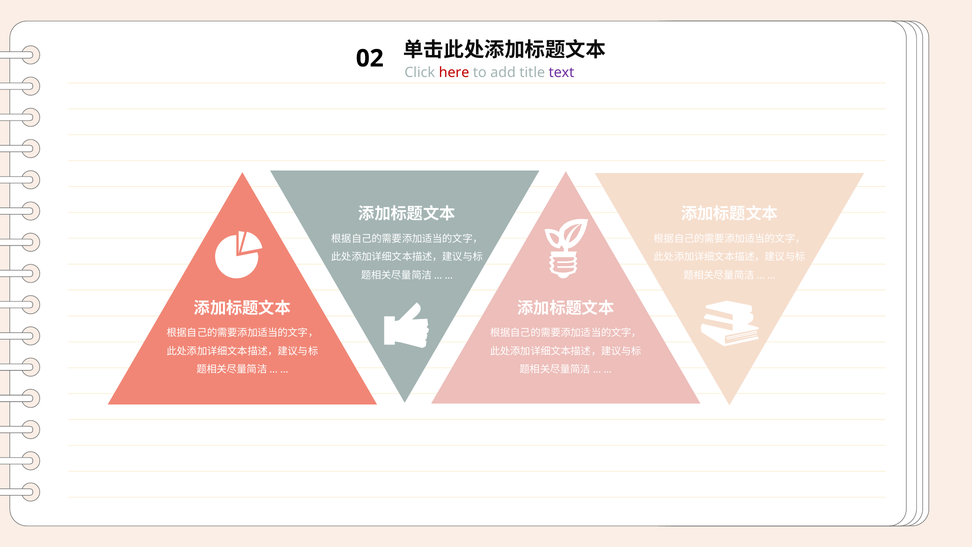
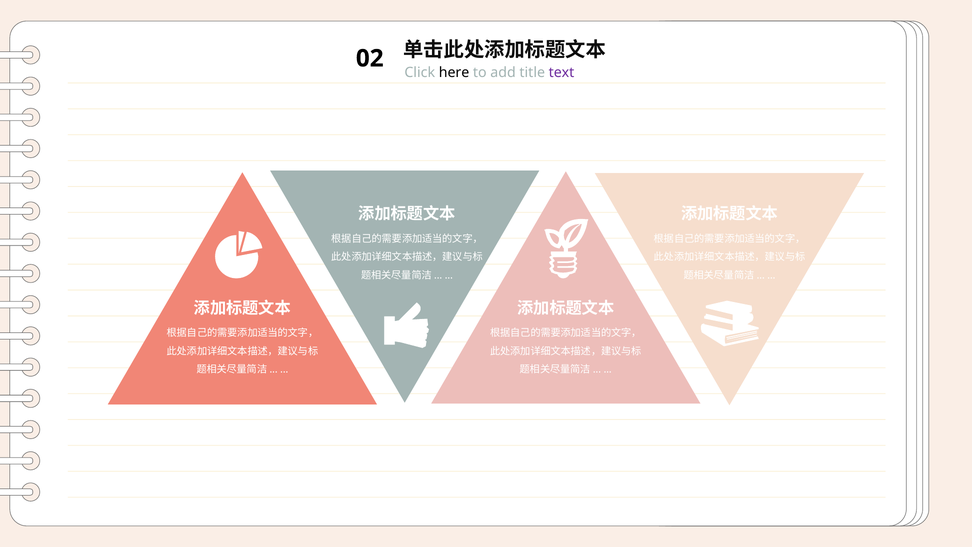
here colour: red -> black
